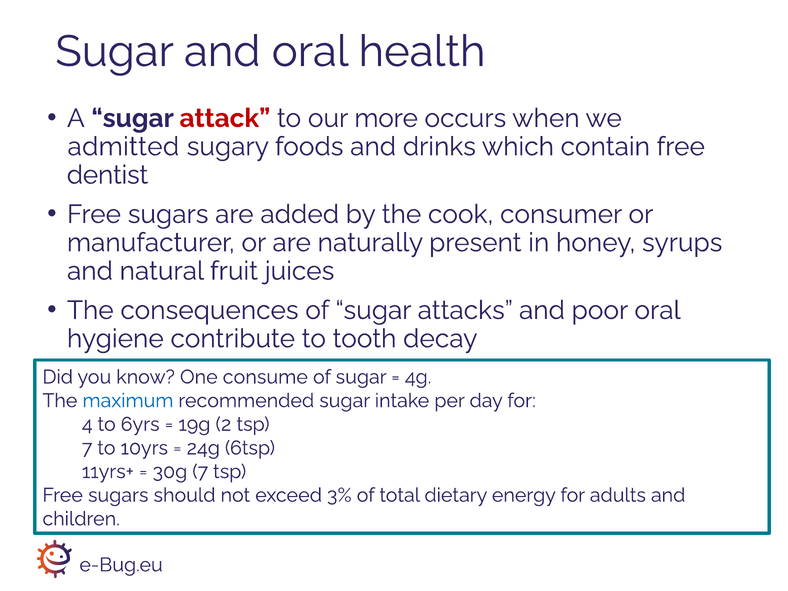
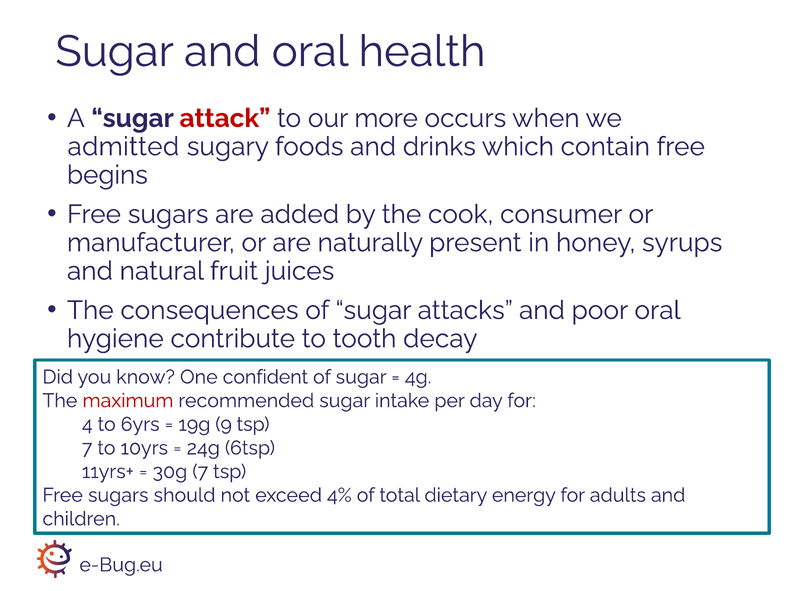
dentist: dentist -> begins
consume: consume -> confident
maximum colour: blue -> red
2: 2 -> 9
3%: 3% -> 4%
